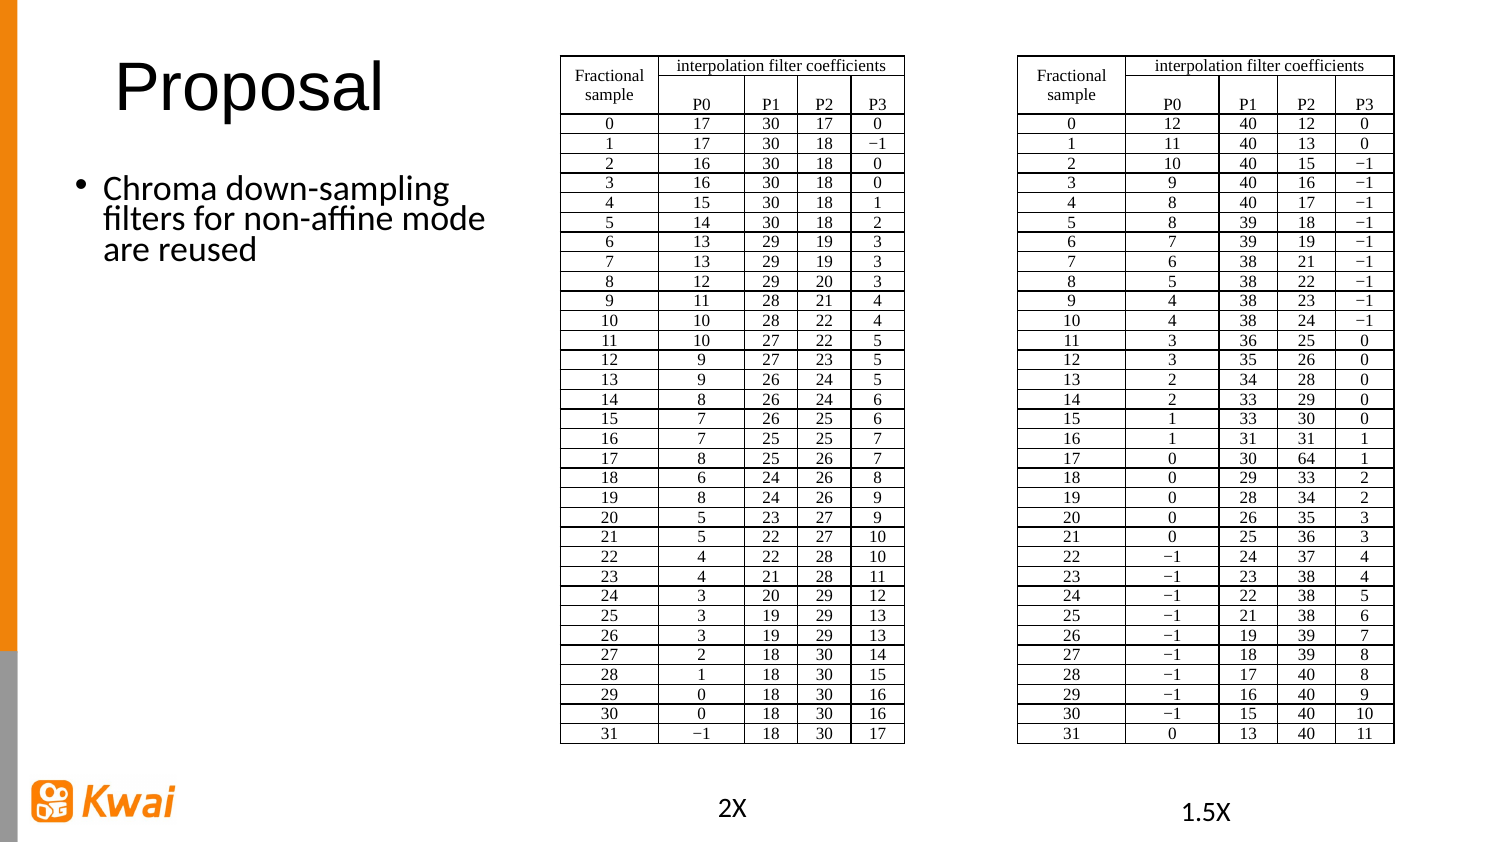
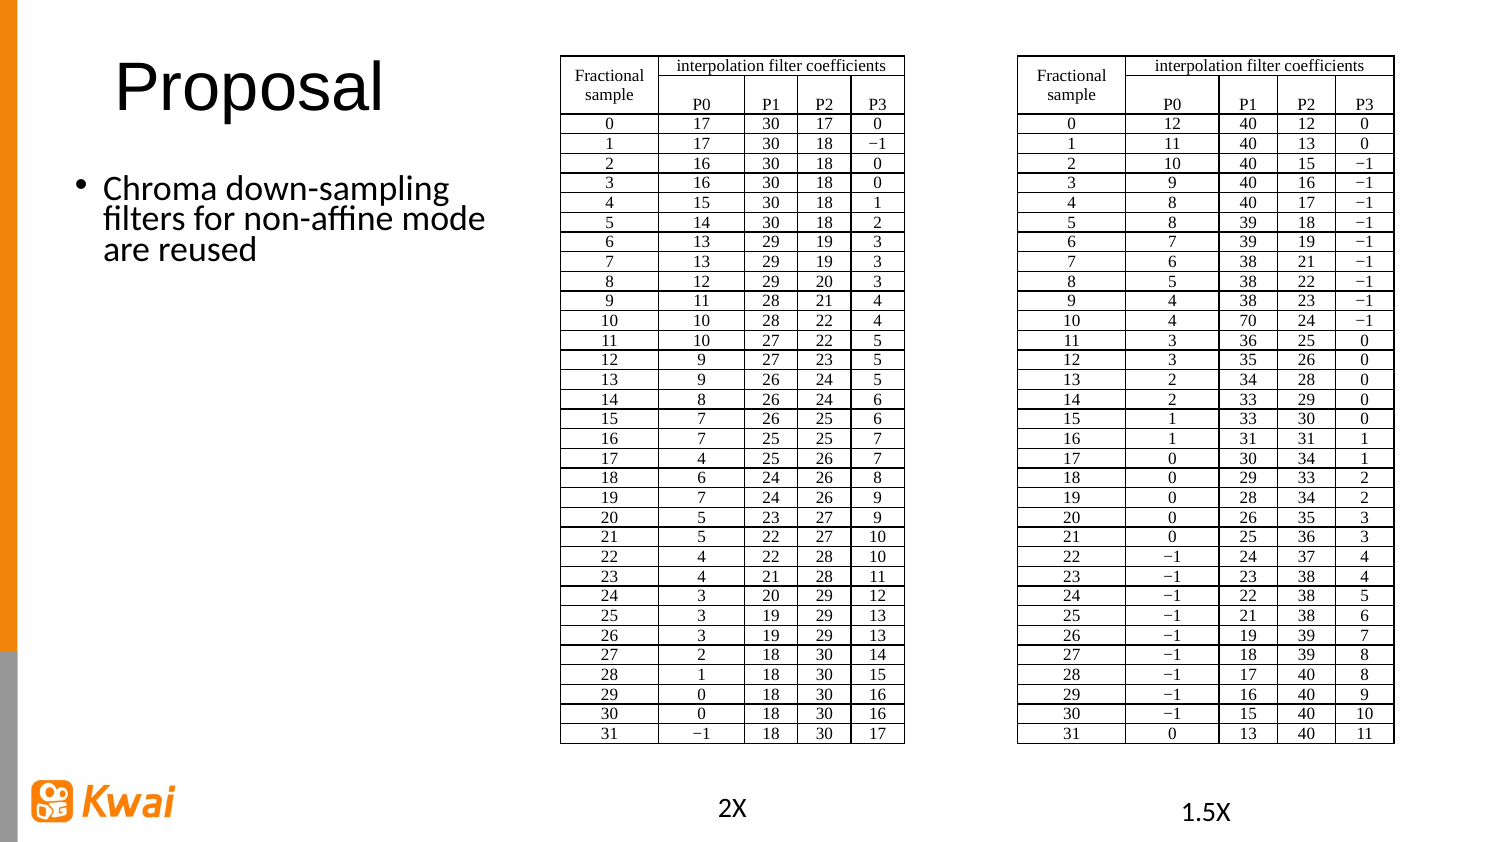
10 4 38: 38 -> 70
17 8: 8 -> 4
30 64: 64 -> 34
19 8: 8 -> 7
